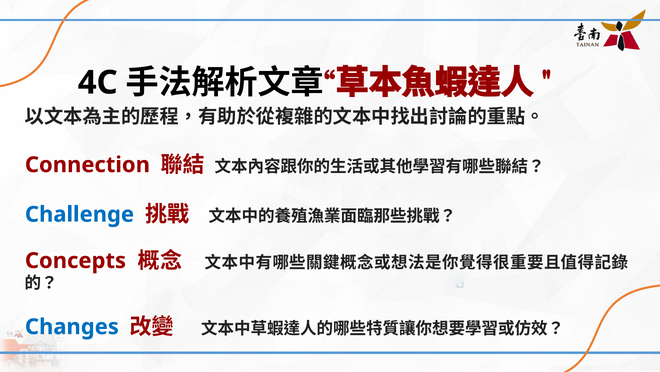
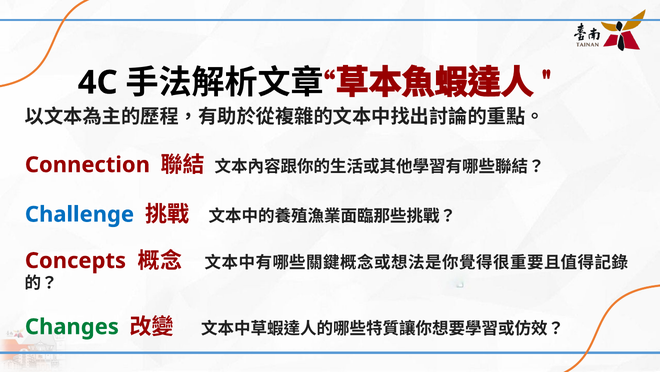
Changes colour: blue -> green
